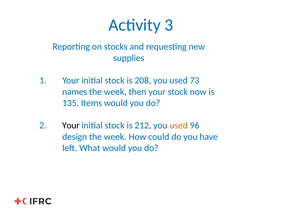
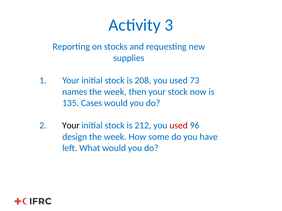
Items: Items -> Cases
used at (179, 126) colour: orange -> red
could: could -> some
